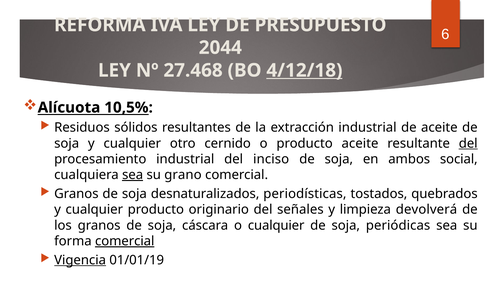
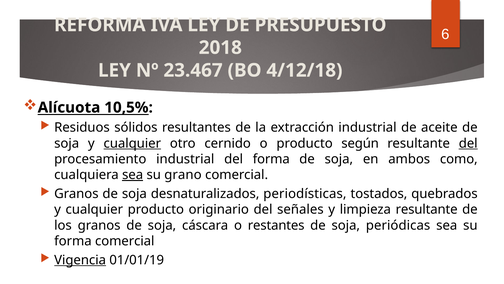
2044: 2044 -> 2018
27.468: 27.468 -> 23.467
4/12/18 underline: present -> none
cualquier at (132, 143) underline: none -> present
producto aceite: aceite -> según
del inciso: inciso -> forma
social: social -> como
limpieza devolverá: devolverá -> resultante
o cualquier: cualquier -> restantes
comercial at (125, 241) underline: present -> none
